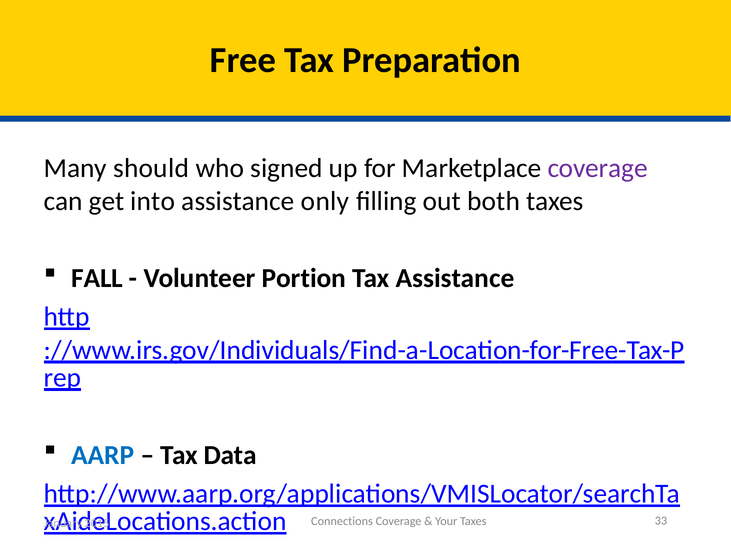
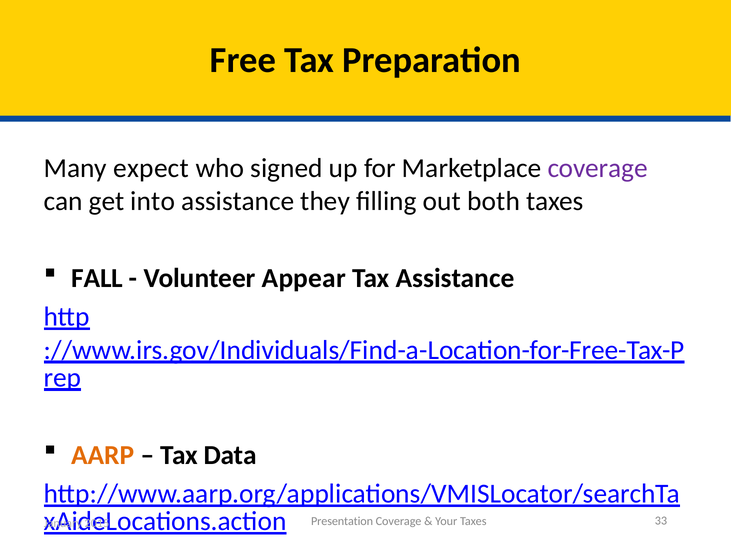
should: should -> expect
only: only -> they
Portion: Portion -> Appear
AARP colour: blue -> orange
Connections: Connections -> Presentation
